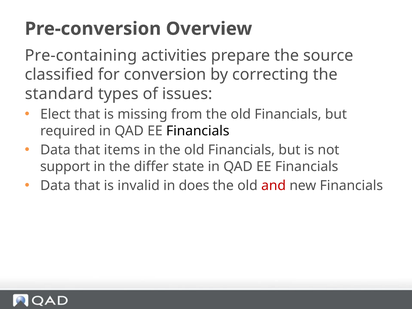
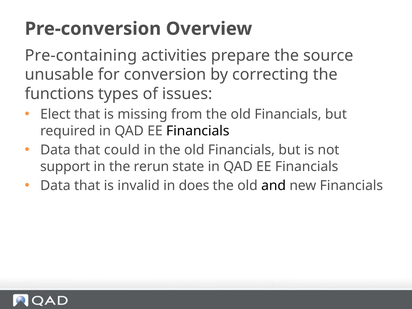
classified: classified -> unusable
standard: standard -> functions
items: items -> could
differ: differ -> rerun
and colour: red -> black
